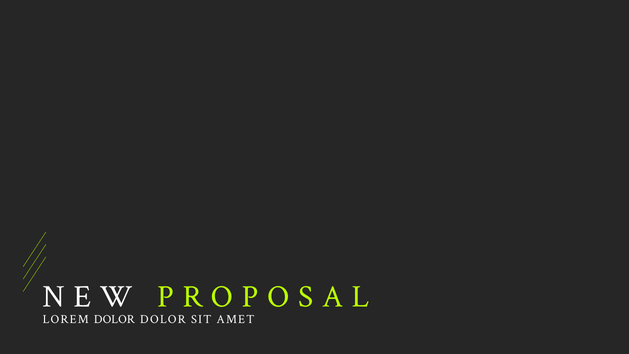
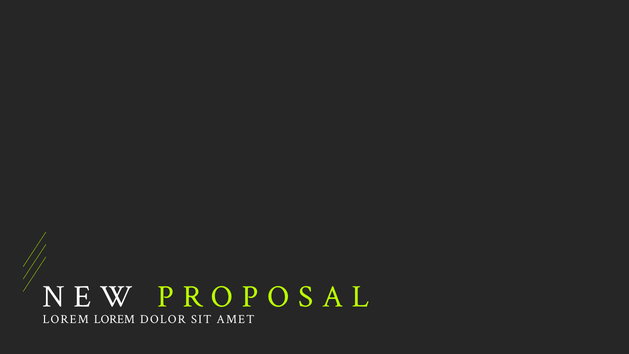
LOREM DOLOR: DOLOR -> LOREM
